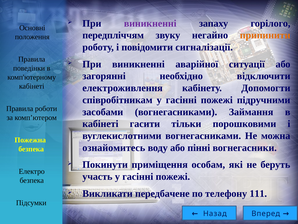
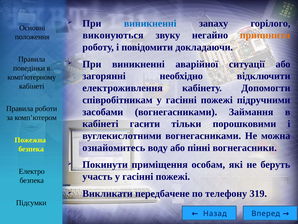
виникненні at (150, 23) colour: purple -> blue
передпліччям: передпліччям -> виконуються
сигналізації: сигналізації -> докладаючи
111: 111 -> 319
